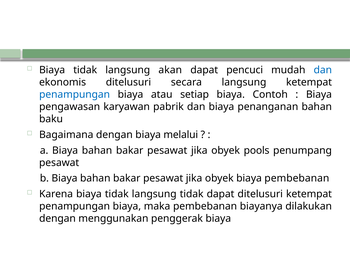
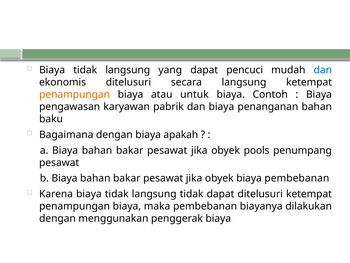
akan: akan -> yang
penampungan at (75, 94) colour: blue -> orange
setiap: setiap -> untuk
melalui: melalui -> apakah
